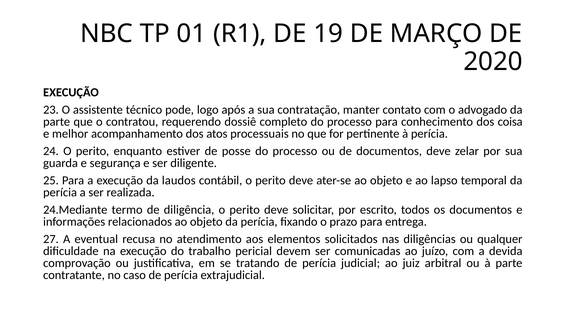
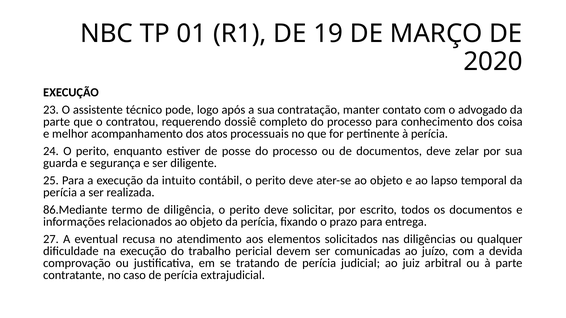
laudos: laudos -> intuito
24.Mediante: 24.Mediante -> 86.Mediante
